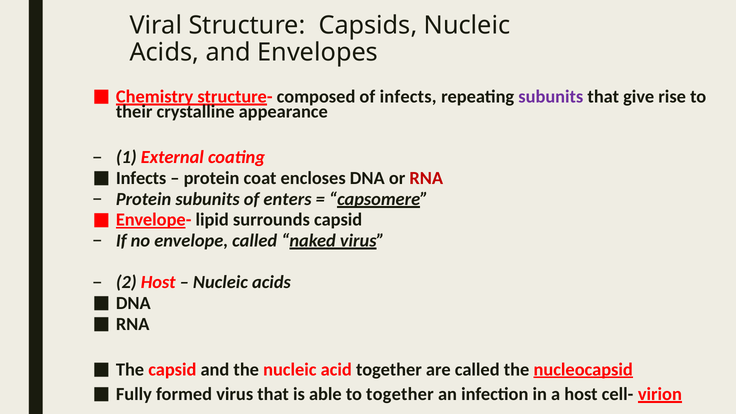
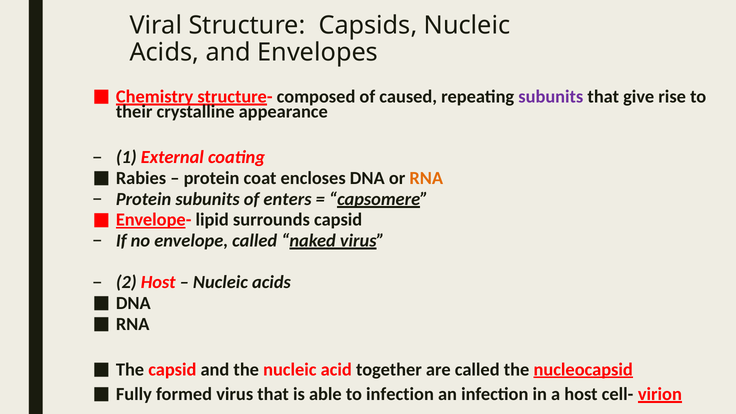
of infects: infects -> caused
Infects at (141, 178): Infects -> Rabies
RNA at (426, 178) colour: red -> orange
to together: together -> infection
